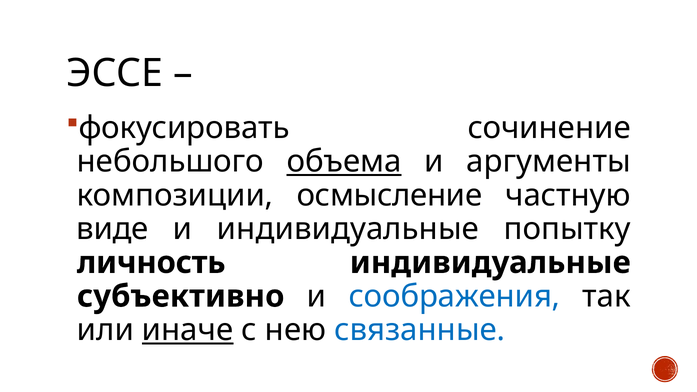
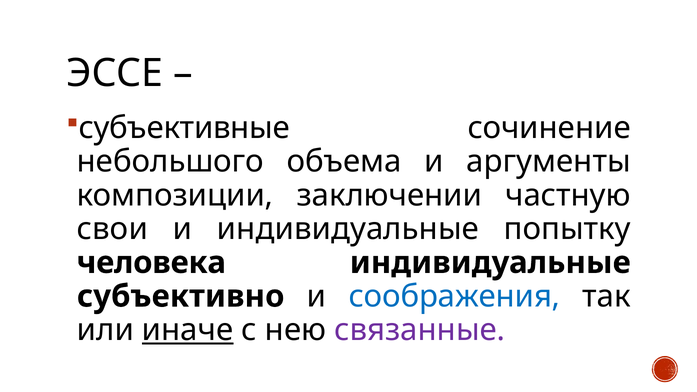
фокусировать: фокусировать -> субъективные
объема underline: present -> none
осмысление: осмысление -> заключении
виде: виде -> свои
личность: личность -> человека
связанные colour: blue -> purple
